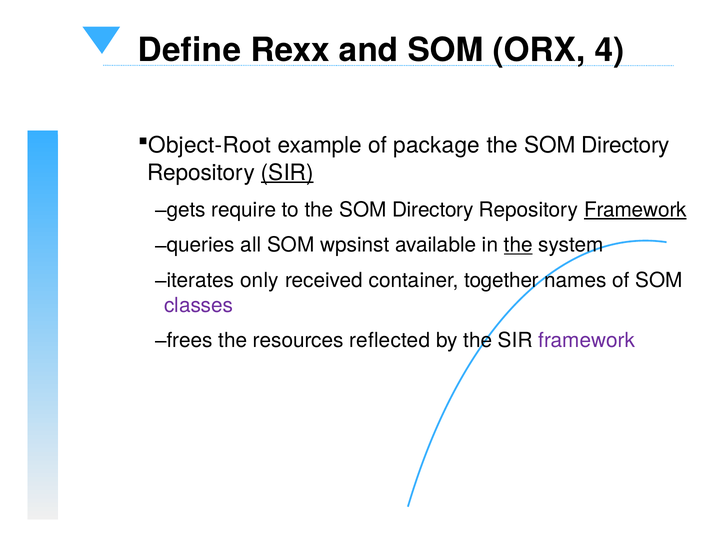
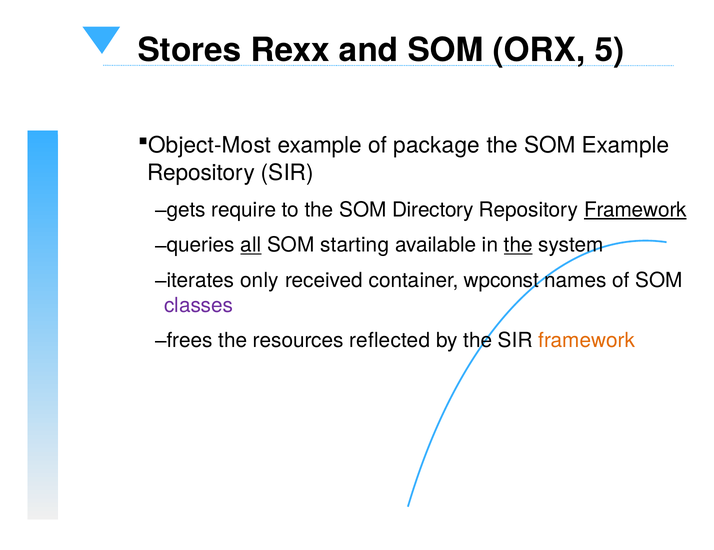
Define: Define -> Stores
4: 4 -> 5
Object-Root: Object-Root -> Object-Most
Directory at (625, 146): Directory -> Example
SIR at (287, 173) underline: present -> none
all underline: none -> present
wpsinst: wpsinst -> starting
together: together -> wpconst
framework at (587, 341) colour: purple -> orange
